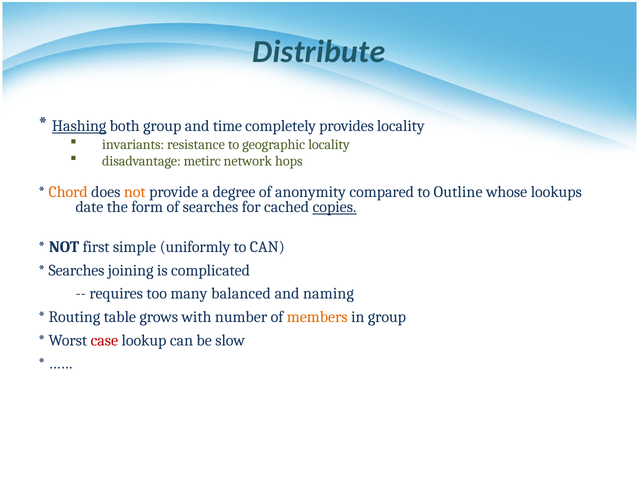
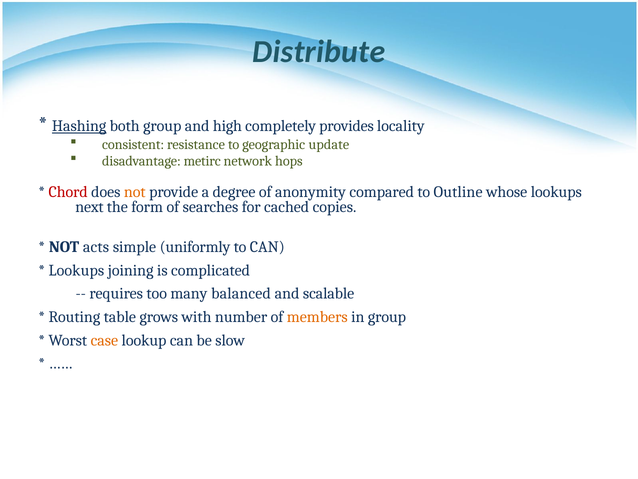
time: time -> high
invariants: invariants -> consistent
geographic locality: locality -> update
Chord colour: orange -> red
date: date -> next
copies underline: present -> none
first: first -> acts
Searches at (77, 270): Searches -> Lookups
naming: naming -> scalable
case colour: red -> orange
